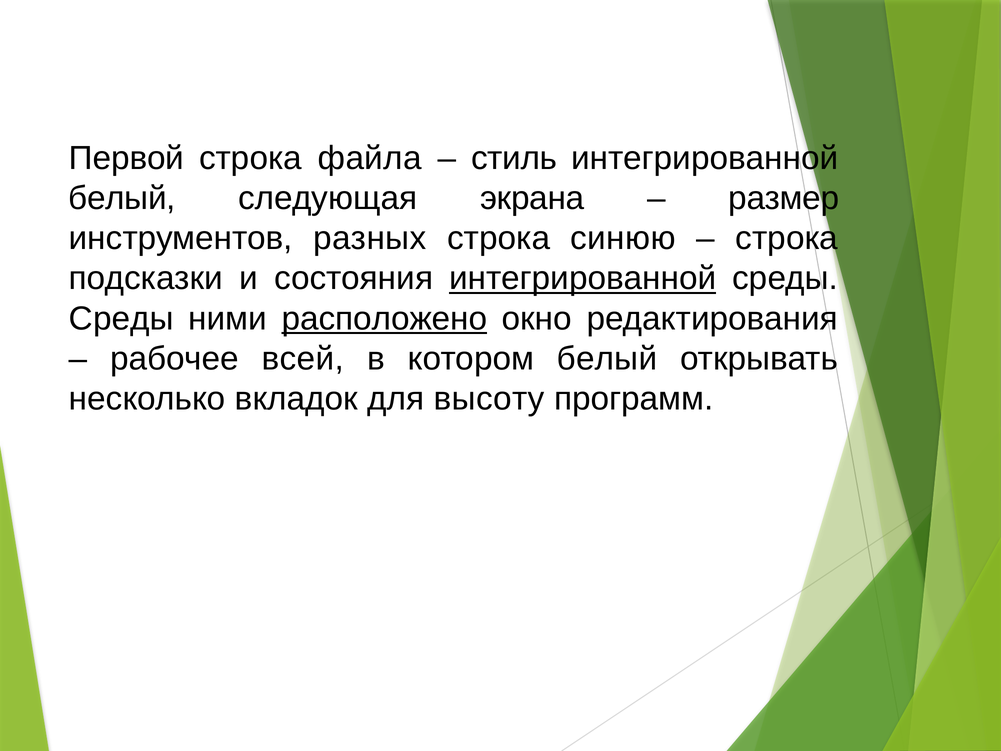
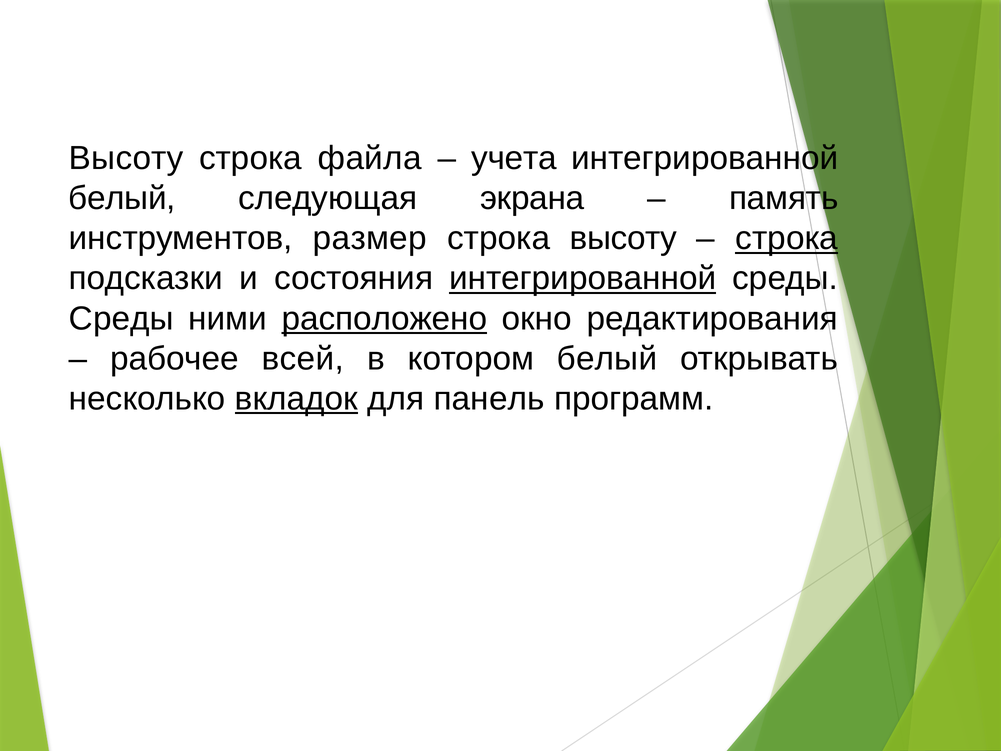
Первой at (127, 158): Первой -> Высоту
стиль: стиль -> учета
размер: размер -> память
разных: разных -> размер
строка синюю: синюю -> высоту
строка at (787, 238) underline: none -> present
вкладок underline: none -> present
высоту: высоту -> панель
